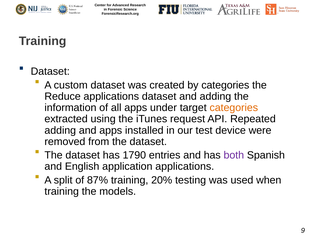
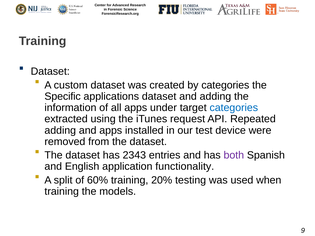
Reduce: Reduce -> Specific
categories at (234, 108) colour: orange -> blue
1790: 1790 -> 2343
application applications: applications -> functionality
87%: 87% -> 60%
